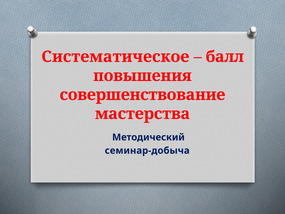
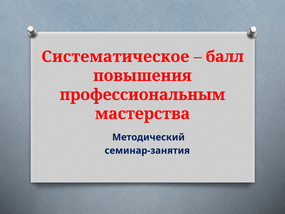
совершенствование: совершенствование -> профессиональным
семинар-добыча: семинар-добыча -> семинар-занятия
